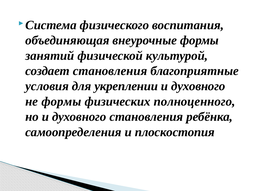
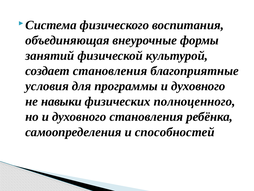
укреплении: укреплении -> программы
не формы: формы -> навыки
плоскостопия: плоскостопия -> способностей
